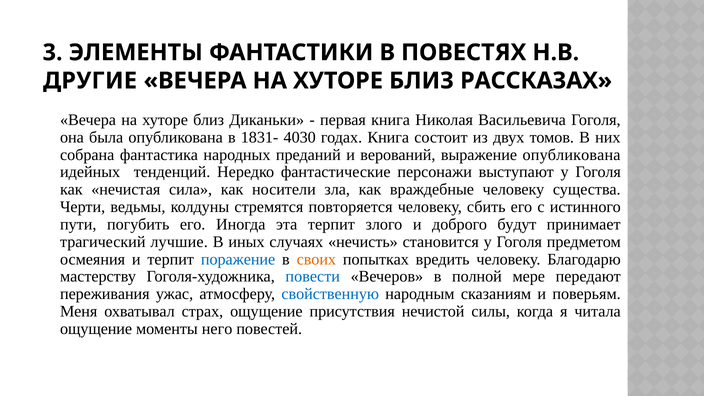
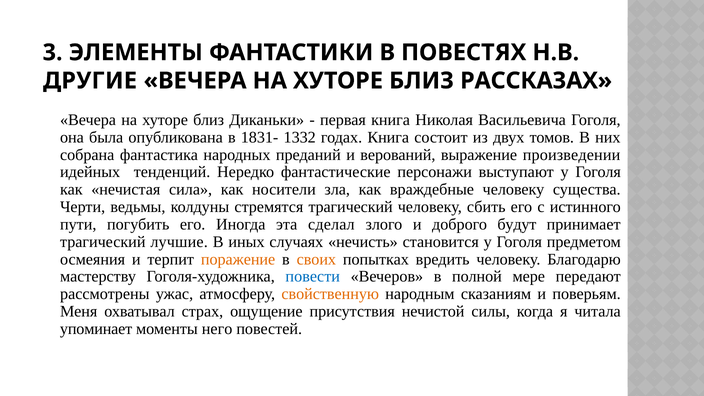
4030: 4030 -> 1332
выражение опубликована: опубликована -> произведении
стремятся повторяется: повторяется -> трагический
эта терпит: терпит -> сделал
поражение colour: blue -> orange
переживания: переживания -> рассмотрены
свойственную colour: blue -> orange
ощущение at (96, 329): ощущение -> упоминает
